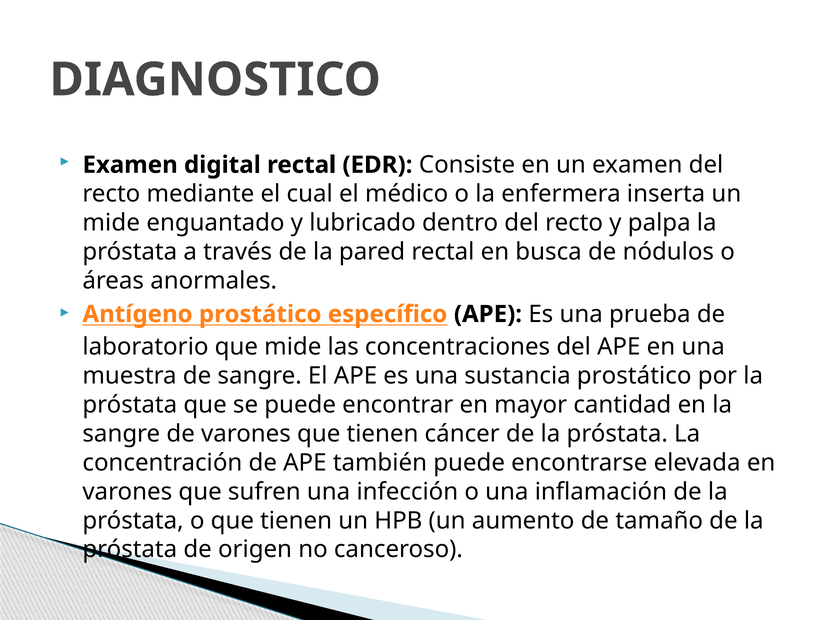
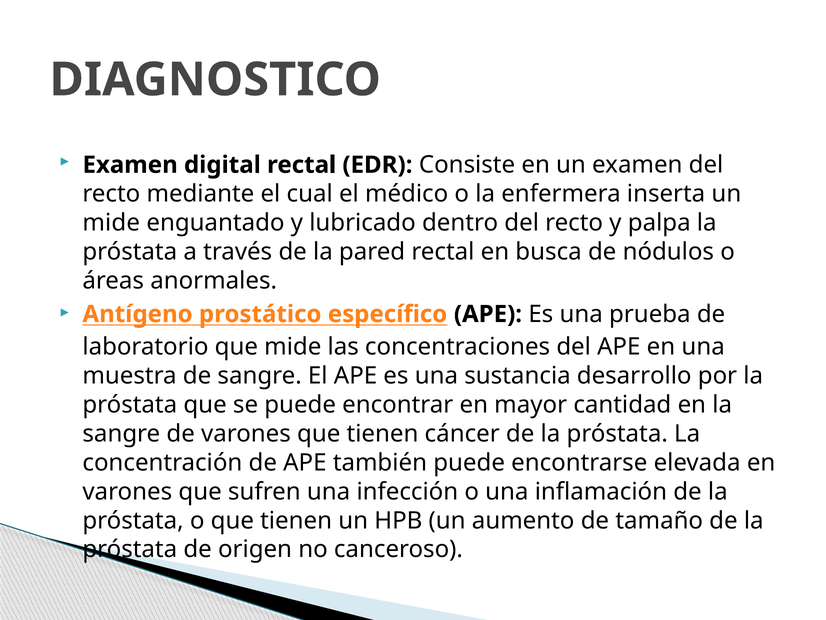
sustancia prostático: prostático -> desarrollo
